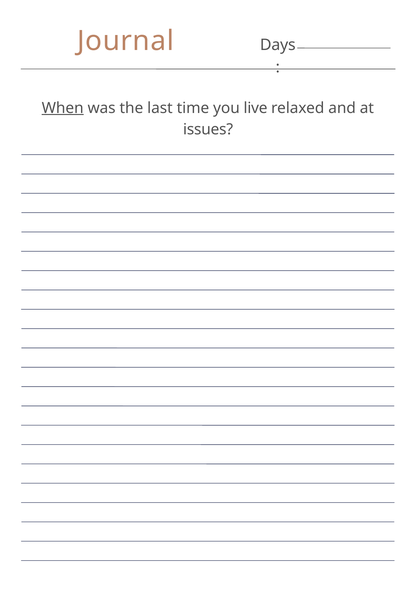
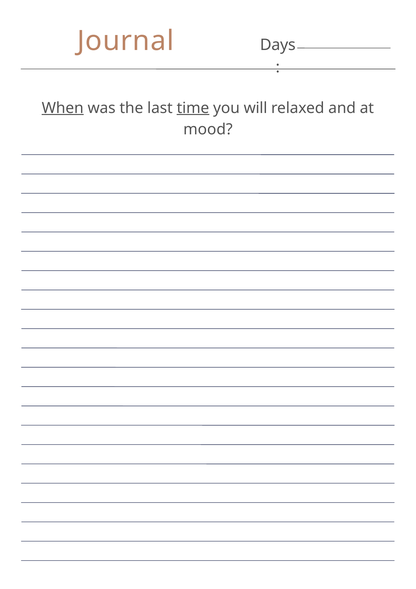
time underline: none -> present
live: live -> will
issues: issues -> mood
